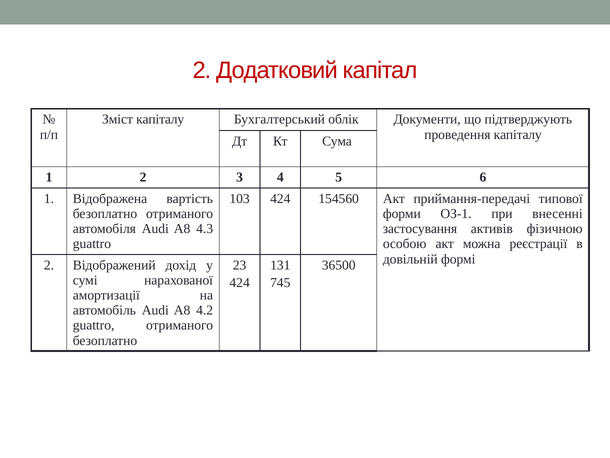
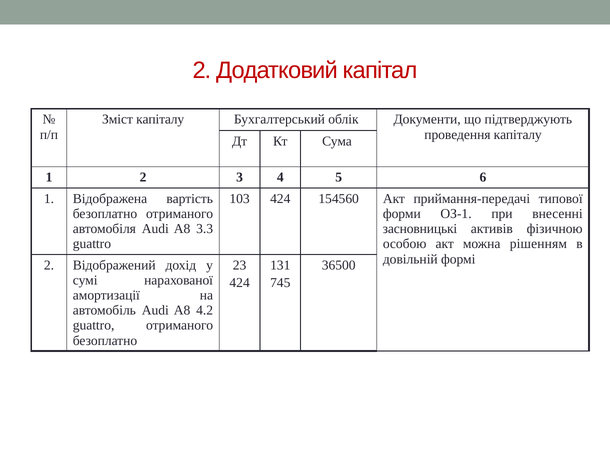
4.3: 4.3 -> 3.3
застосування: застосування -> засновницькі
реєстрації: реєстрації -> рішенням
